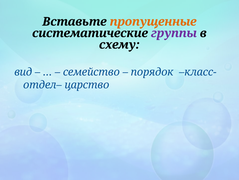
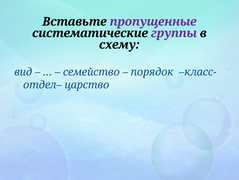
пропущенные colour: orange -> purple
